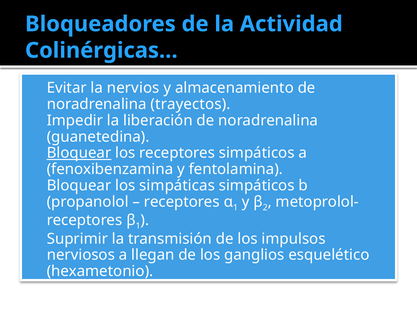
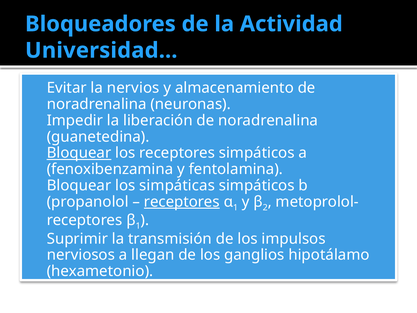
Colinérgicas…: Colinérgicas… -> Universidad…
trayectos: trayectos -> neuronas
receptores at (182, 202) underline: none -> present
esquelético: esquelético -> hipotálamo
